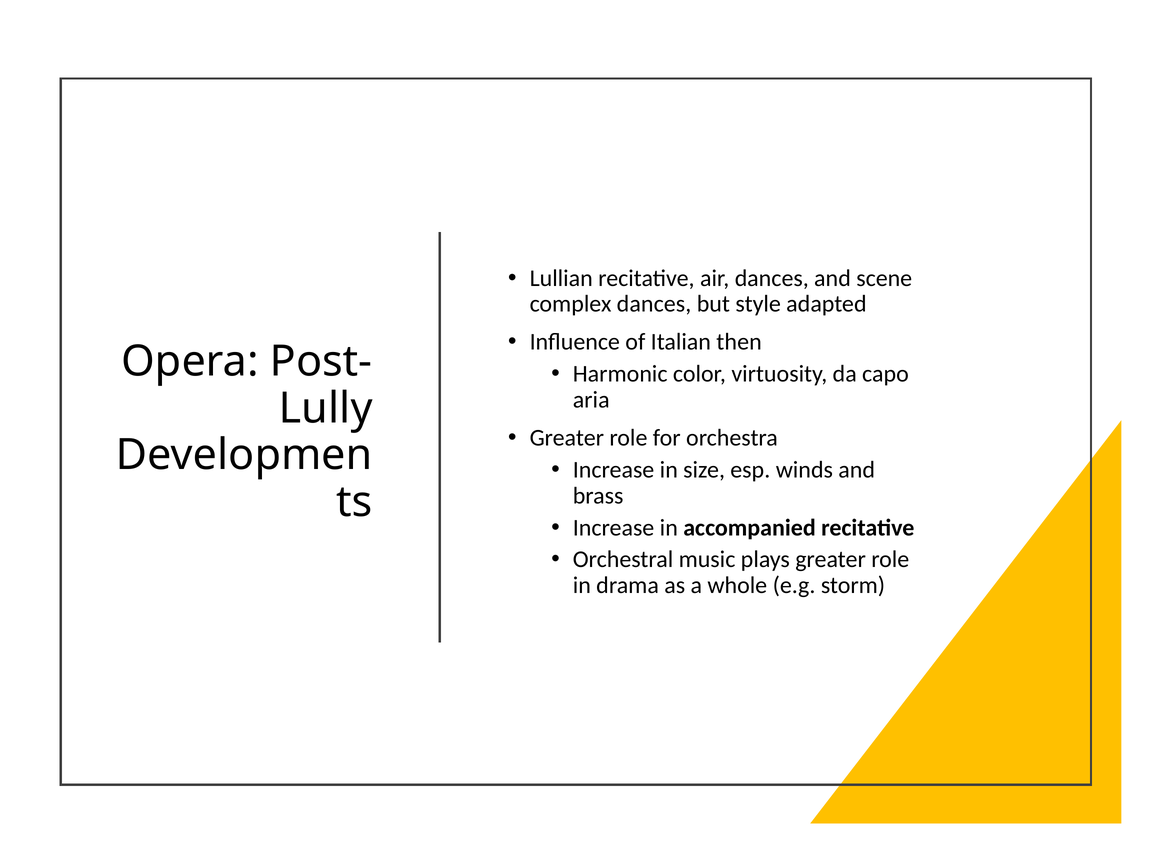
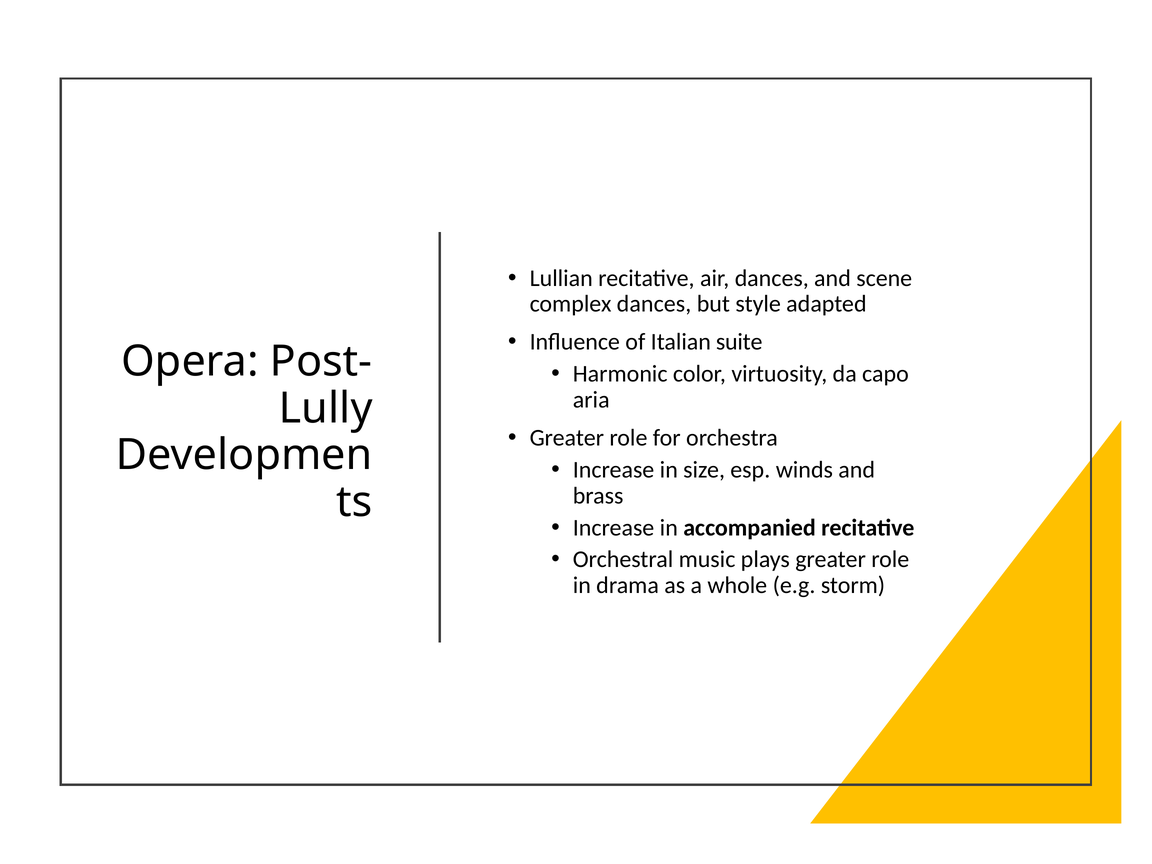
then: then -> suite
